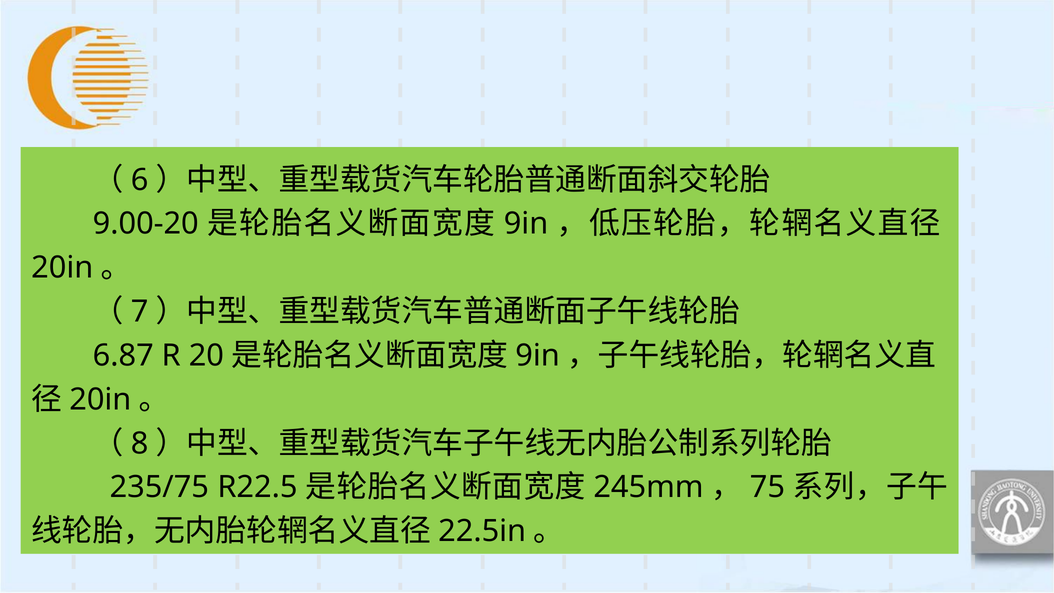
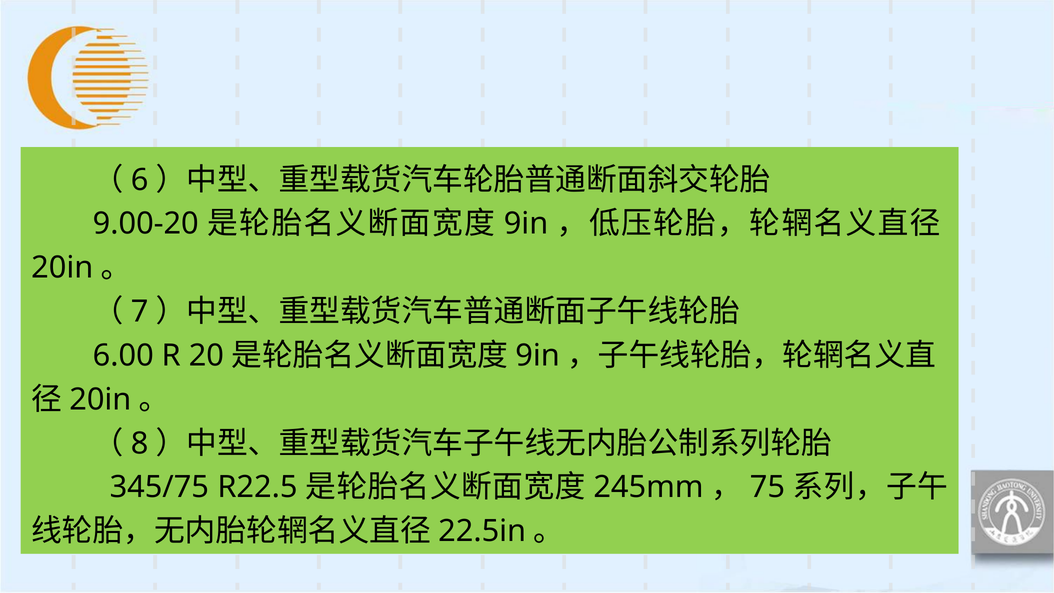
6.87: 6.87 -> 6.00
235/75: 235/75 -> 345/75
